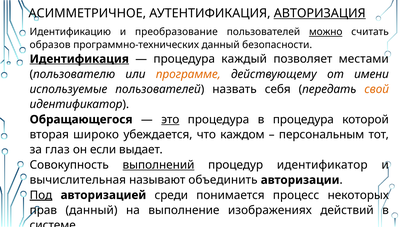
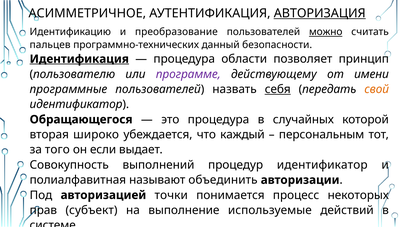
образов: образов -> пальцев
каждый: каждый -> области
местами: местами -> принцип
программе colour: orange -> purple
используемые: используемые -> программные
себя underline: none -> present
это underline: present -> none
в процедура: процедура -> случайных
каждом: каждом -> каждый
глаз: глаз -> того
выполнений underline: present -> none
вычислительная: вычислительная -> полиалфавитная
Под underline: present -> none
среди: среди -> точки
прав данный: данный -> субъект
изображениях: изображениях -> используемые
